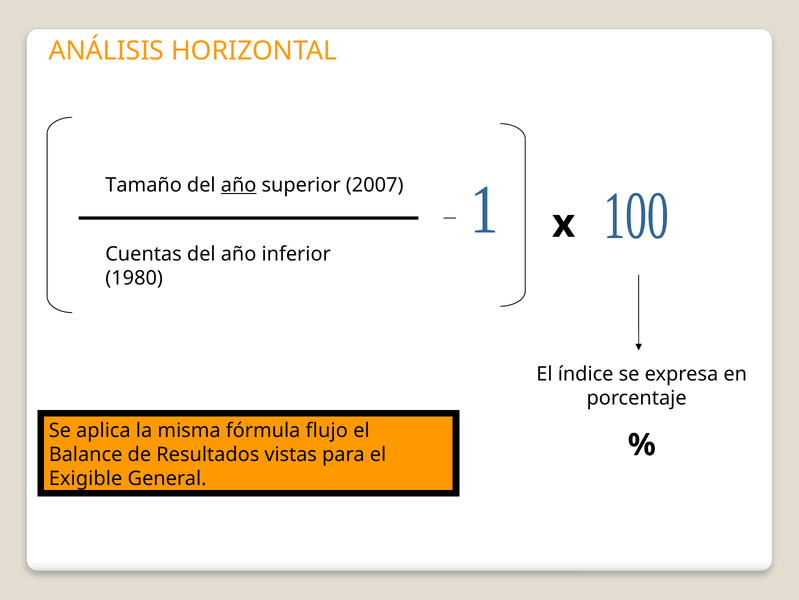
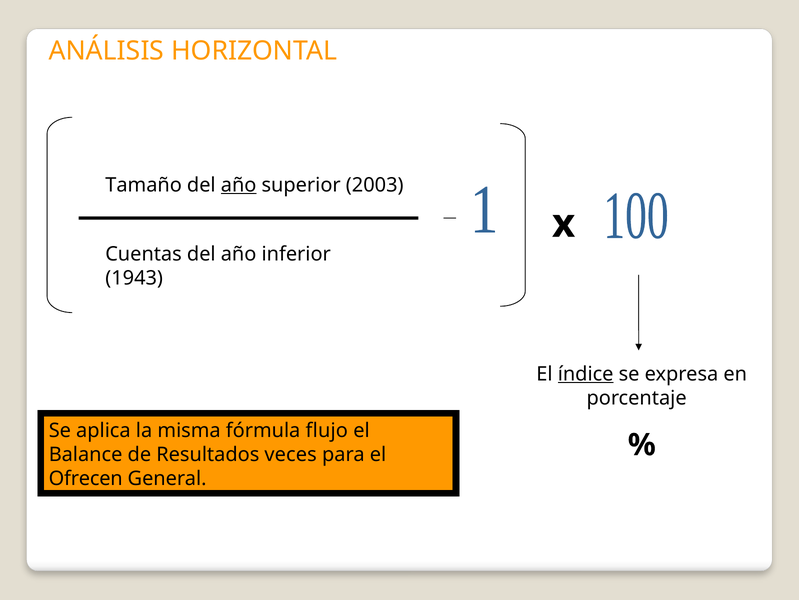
2007: 2007 -> 2003
1980: 1980 -> 1943
índice underline: none -> present
vistas: vistas -> veces
Exigible: Exigible -> Ofrecen
